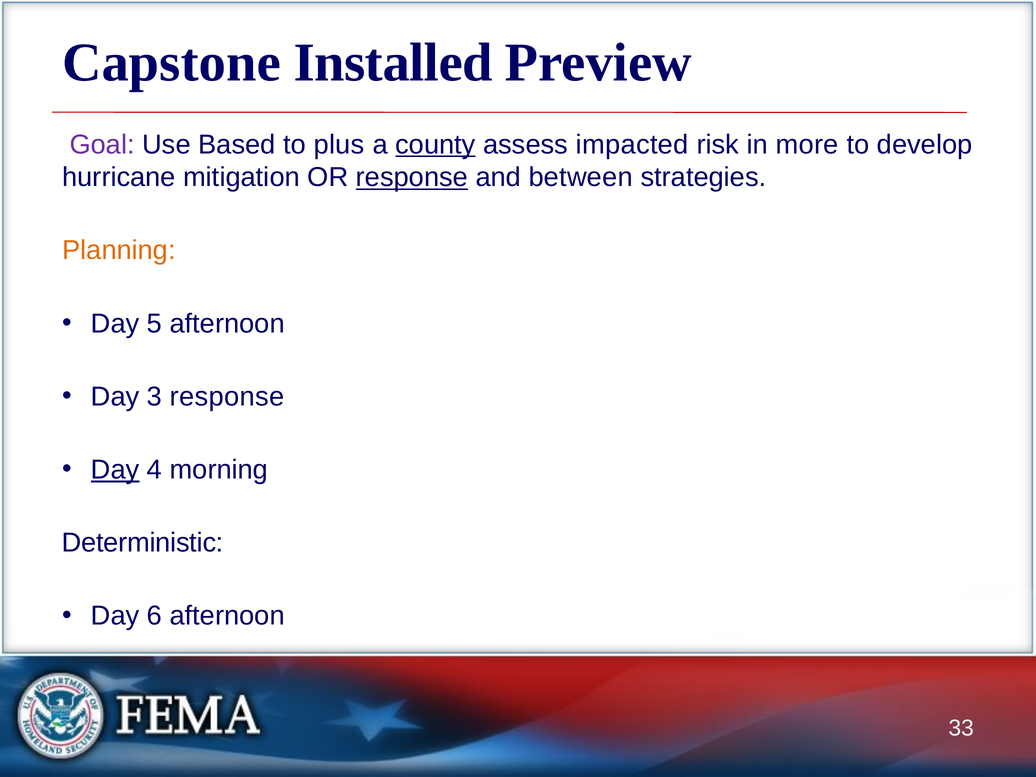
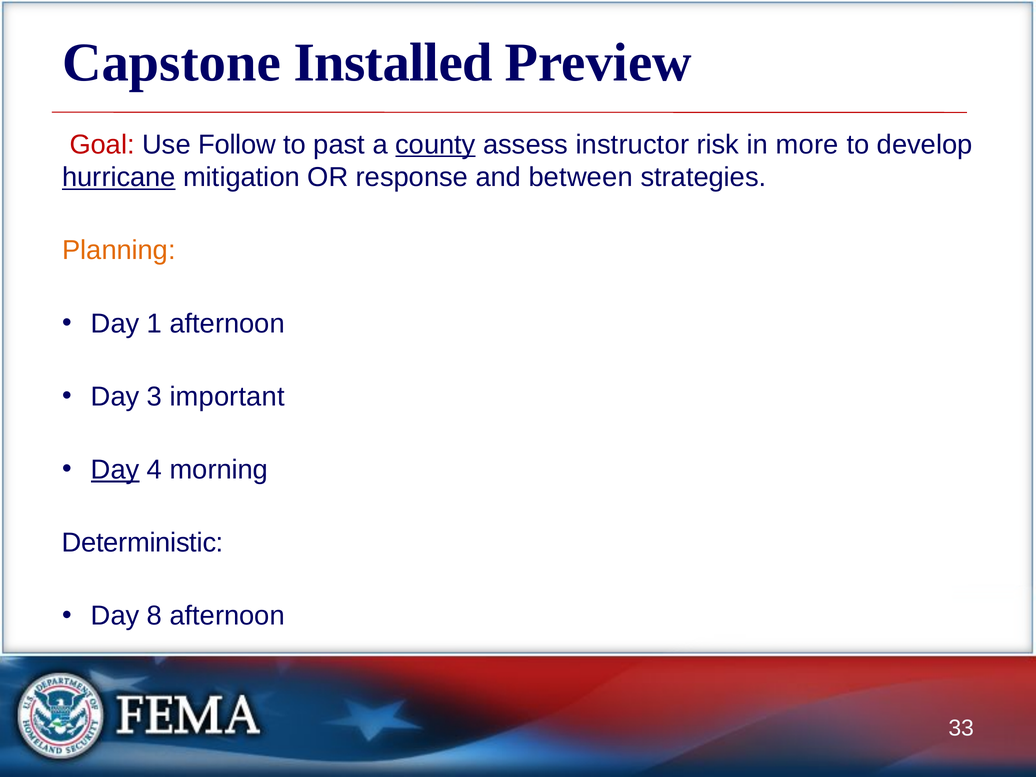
Goal colour: purple -> red
Based: Based -> Follow
plus: plus -> past
impacted: impacted -> instructor
hurricane underline: none -> present
response at (412, 177) underline: present -> none
5: 5 -> 1
3 response: response -> important
6: 6 -> 8
